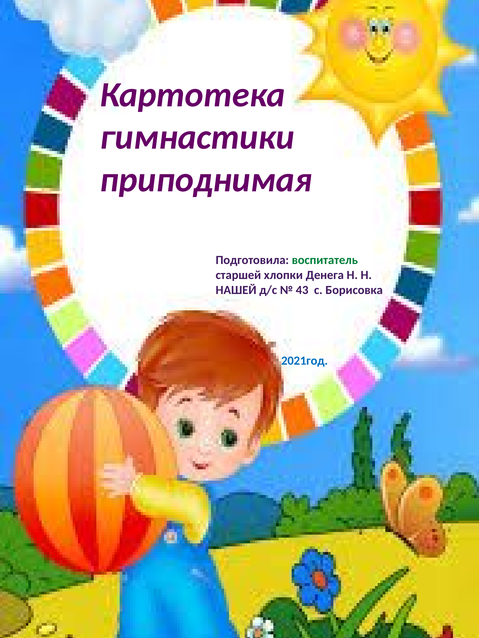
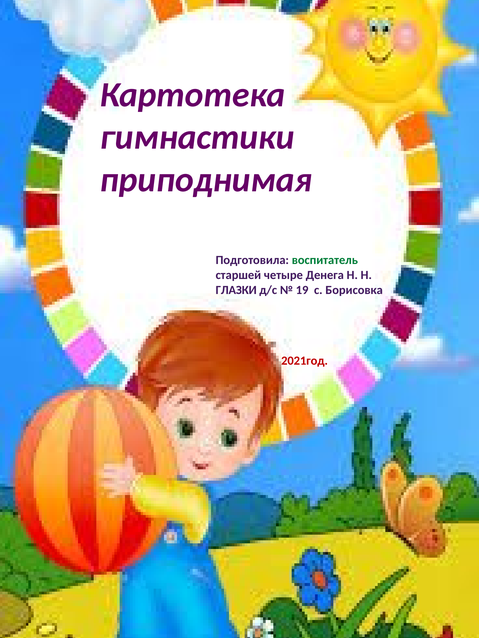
хлопки: хлопки -> четыре
НАШЕЙ: НАШЕЙ -> ГЛАЗКИ
43: 43 -> 19
2021год colour: blue -> red
